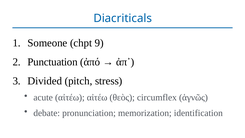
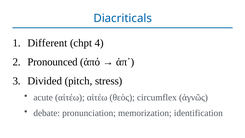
Someone: Someone -> Different
9: 9 -> 4
Punctuation: Punctuation -> Pronounced
